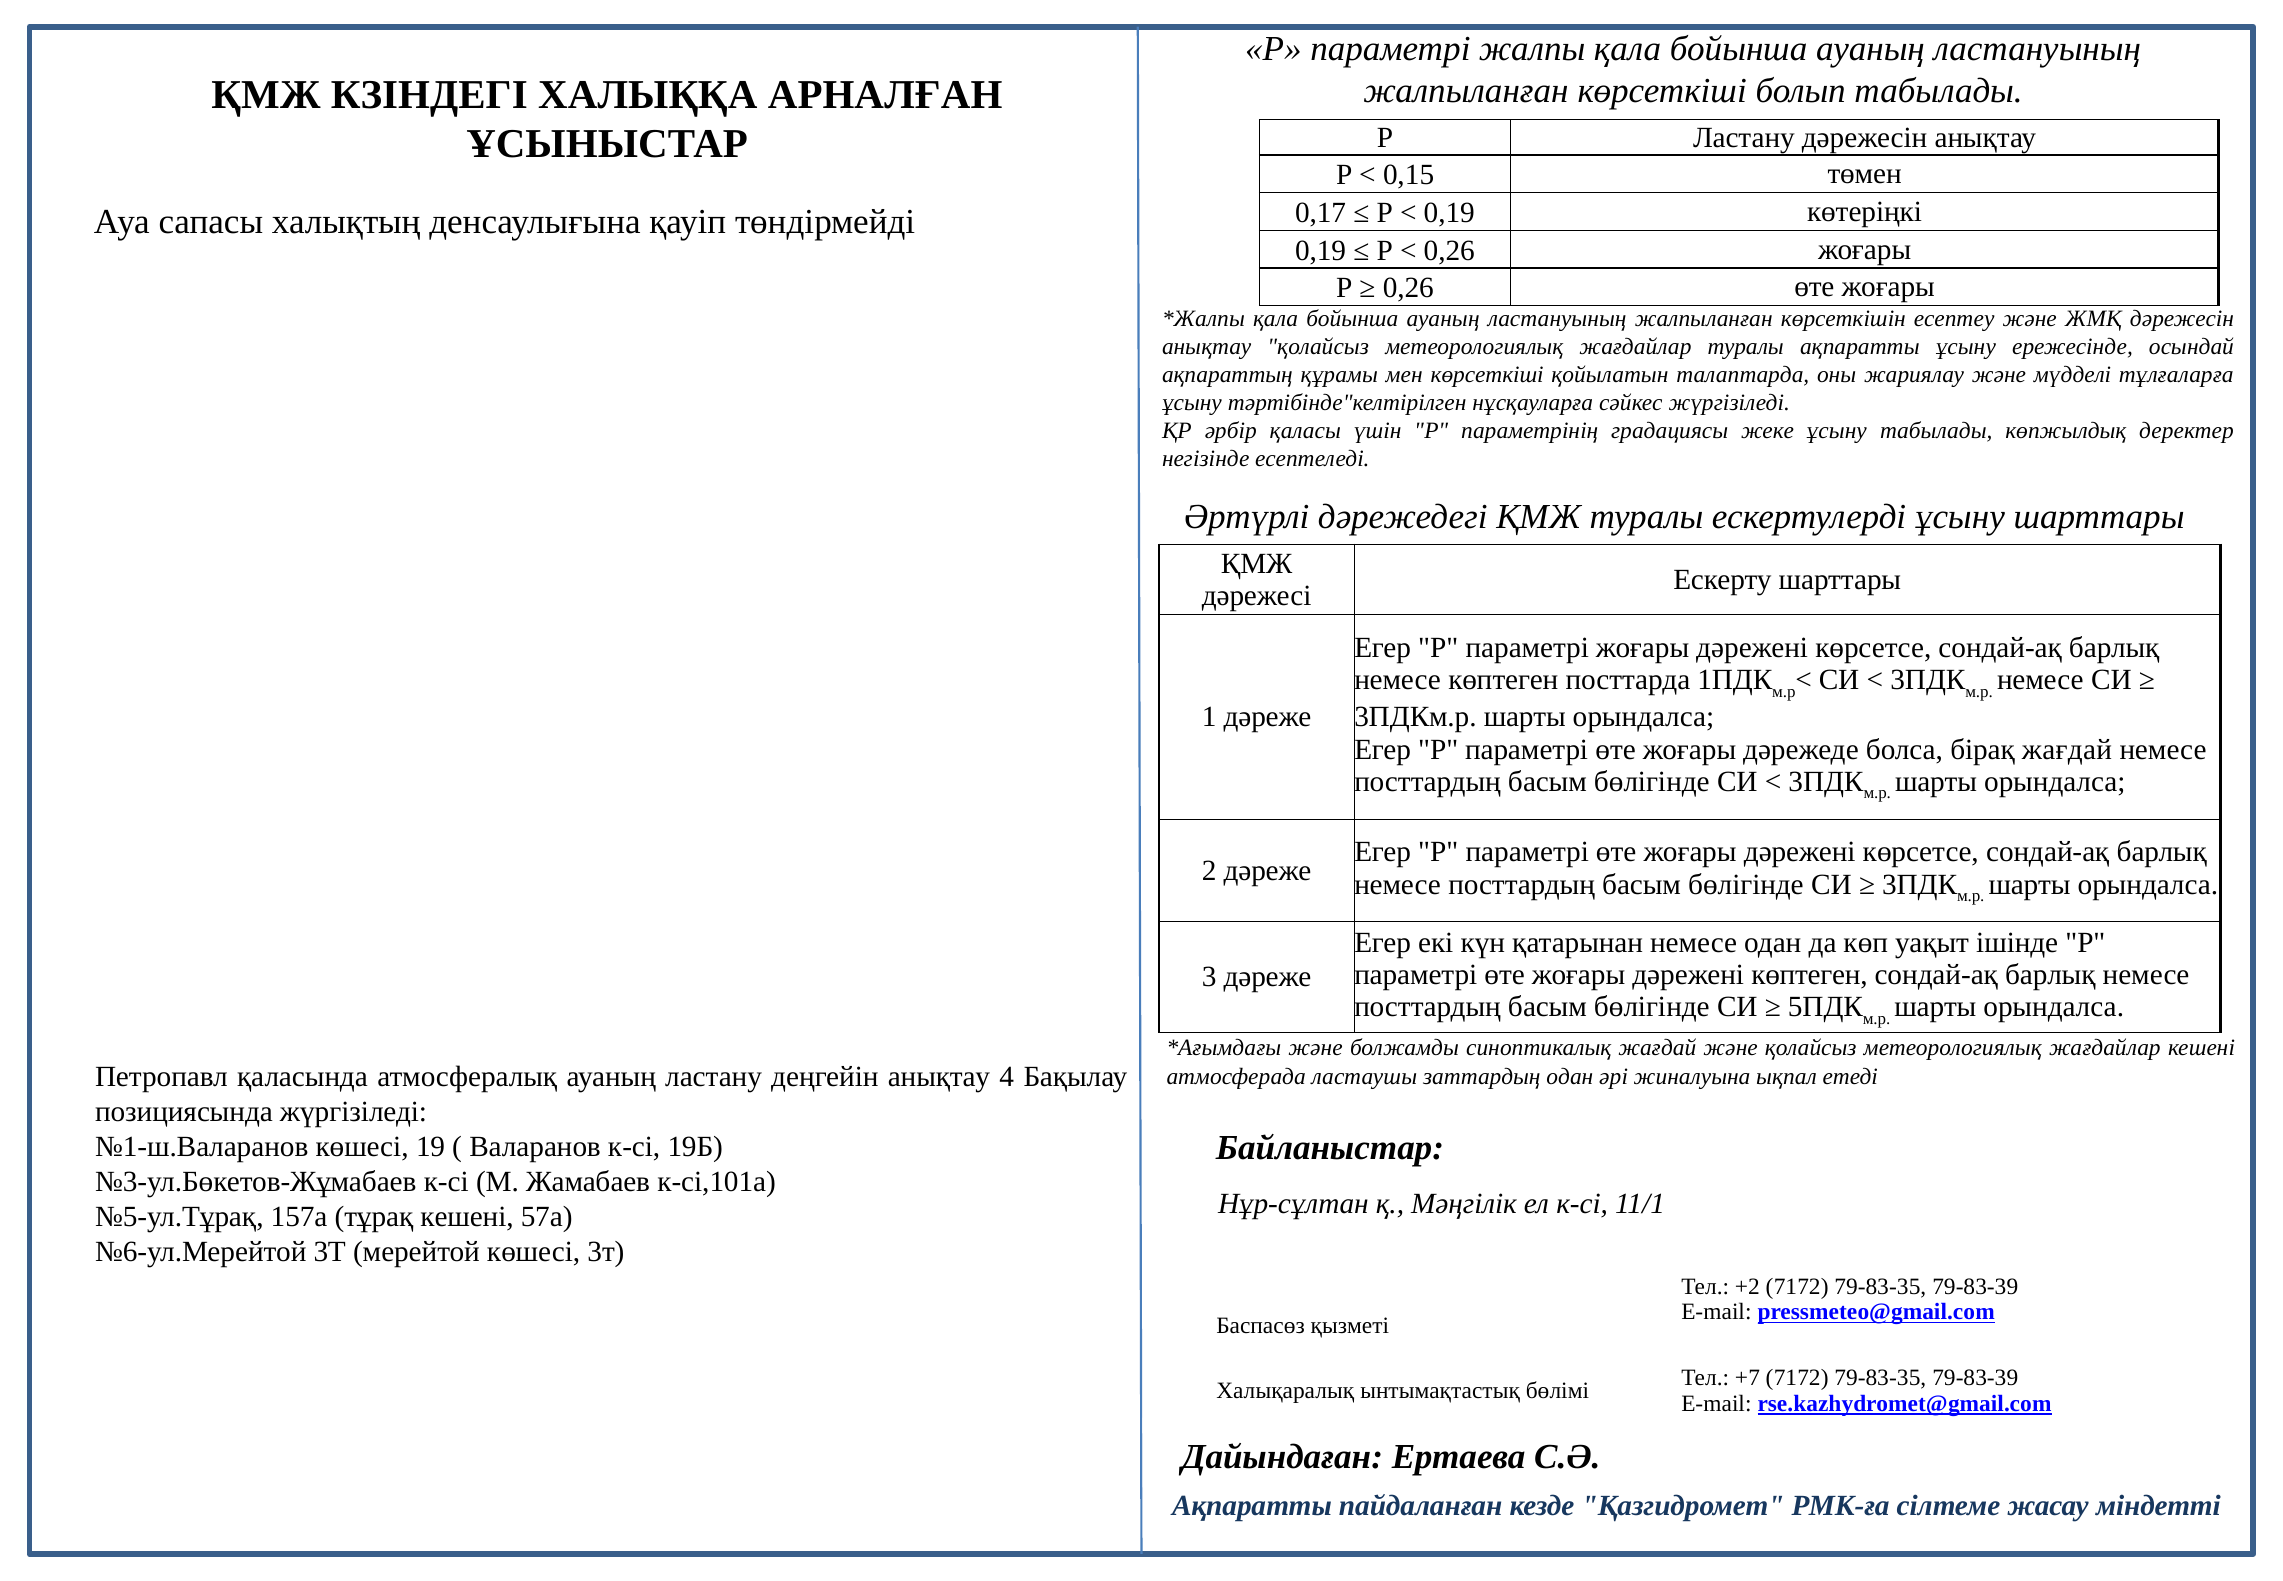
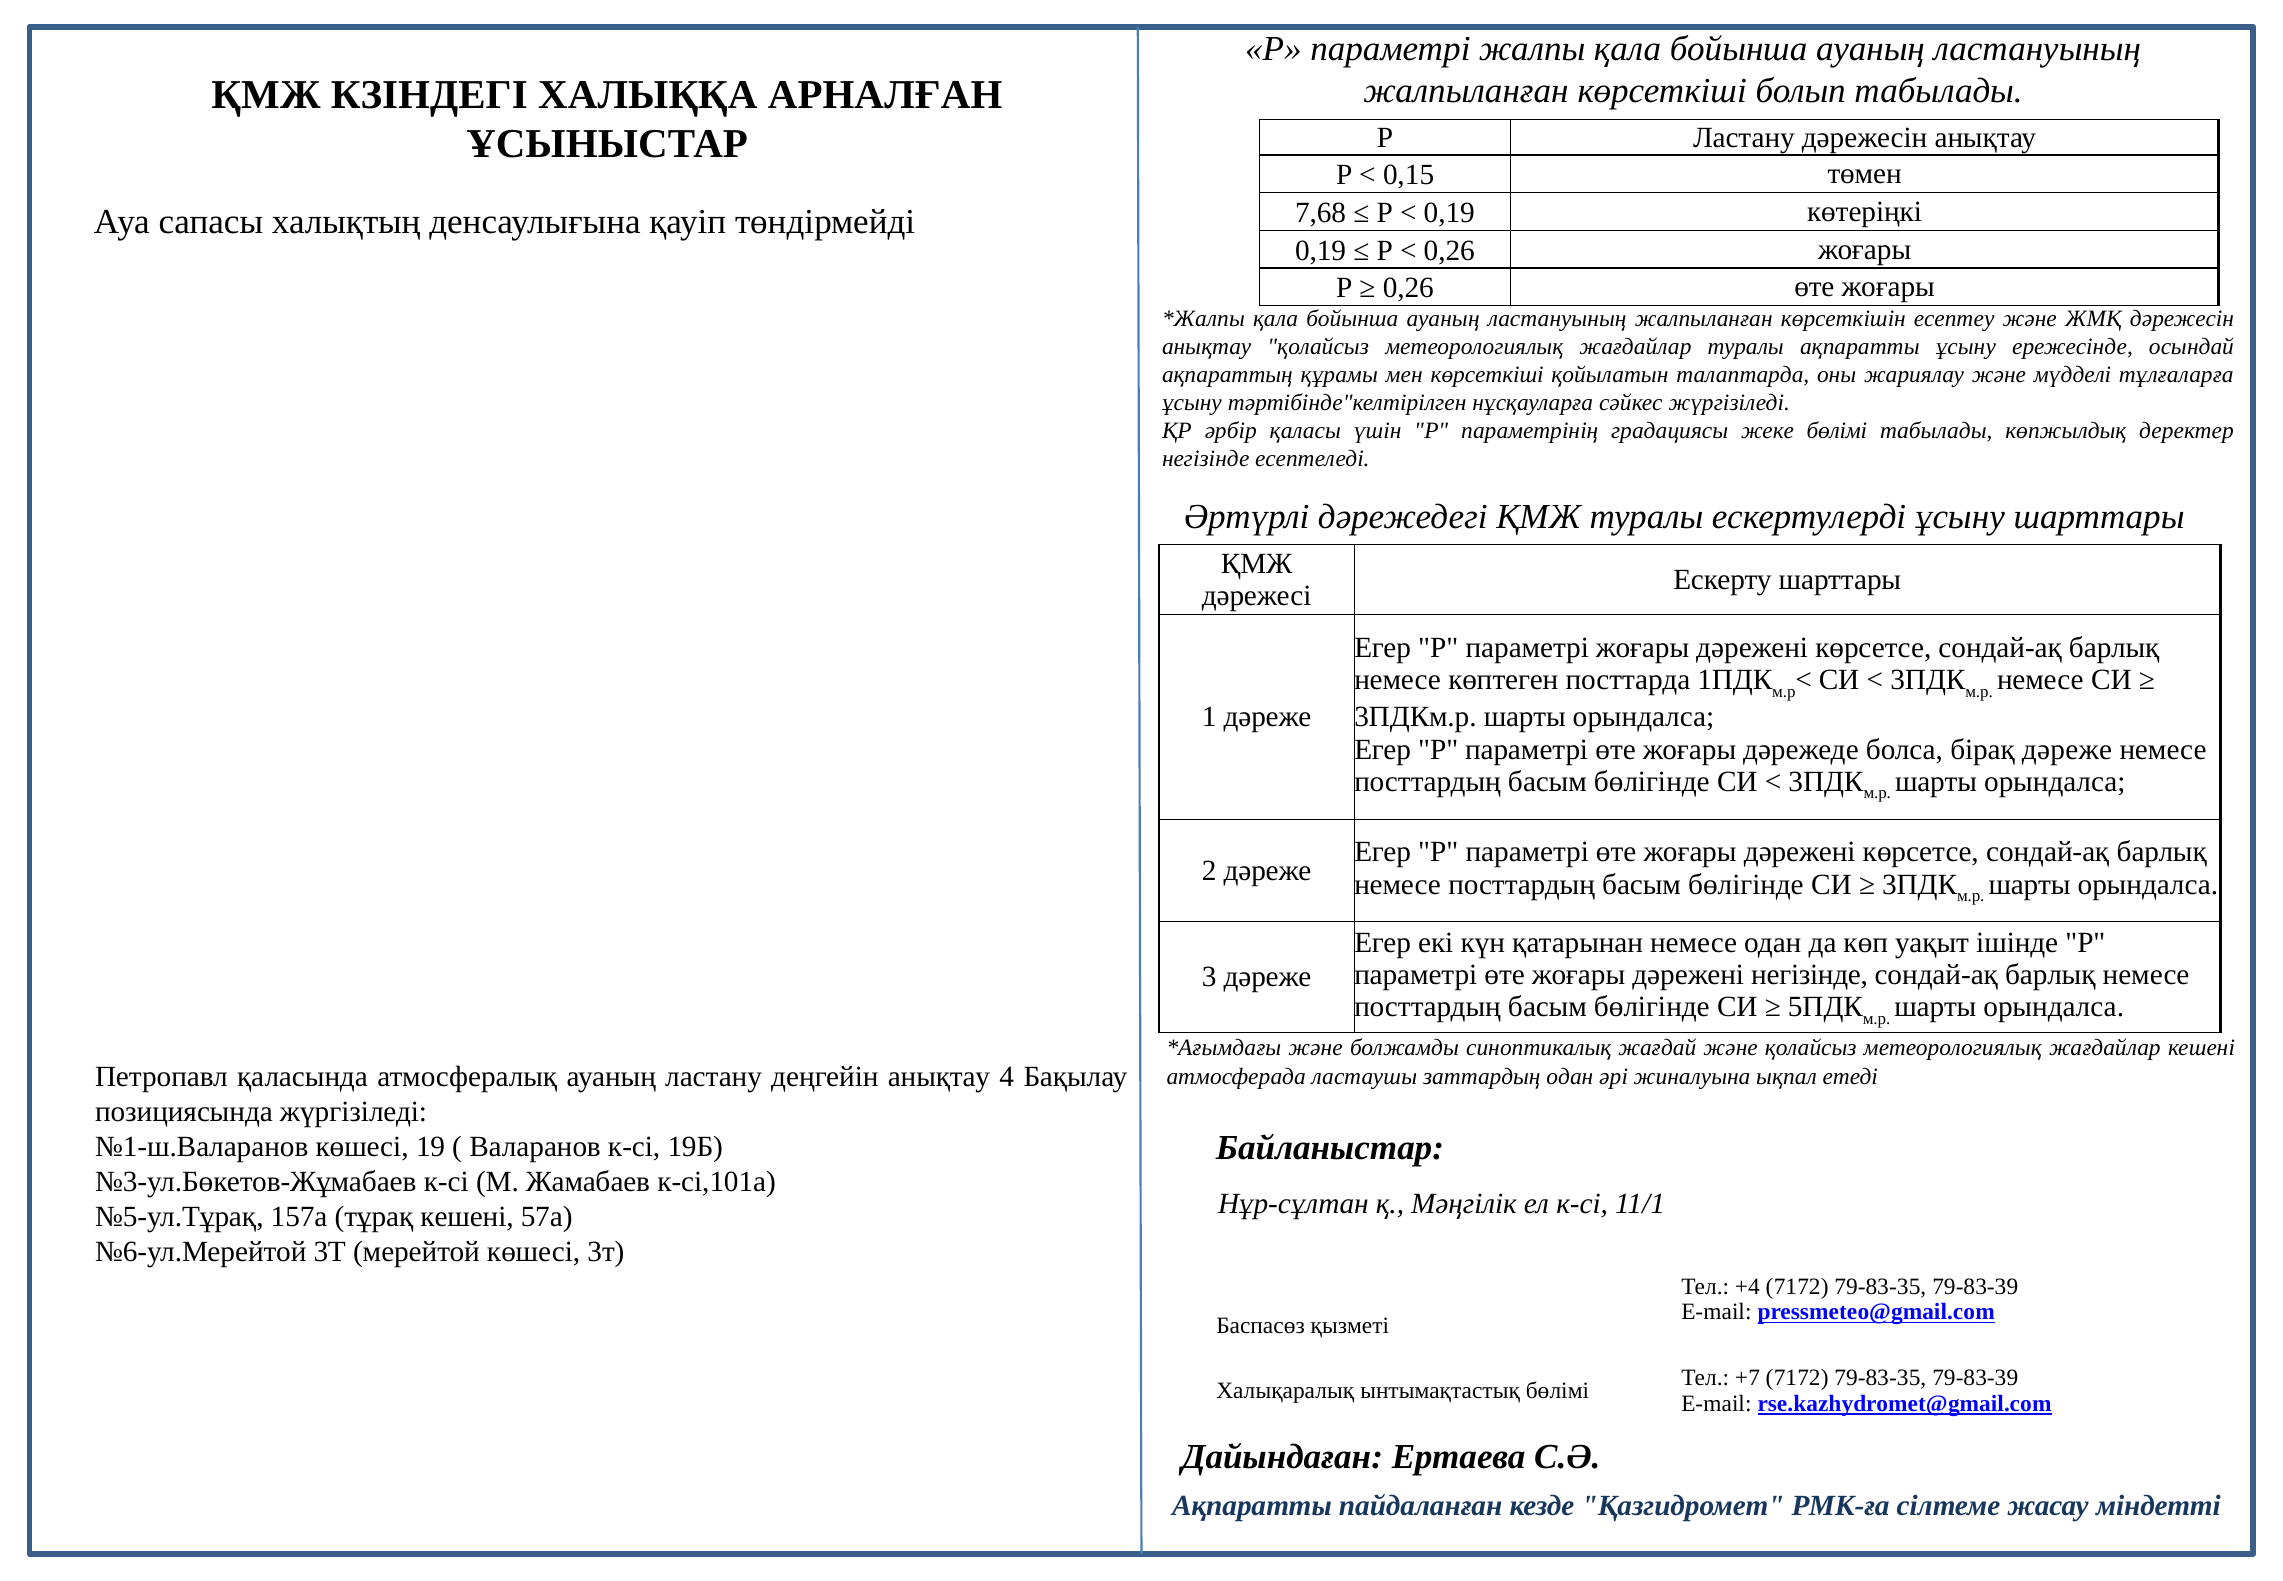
0,17: 0,17 -> 7,68
жеке ұсыну: ұсыну -> бөлімі
бірақ жағдай: жағдай -> дәреже
дәрежені көптеген: көптеген -> негізінде
+2: +2 -> +4
